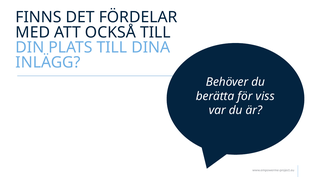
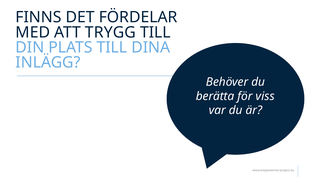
OCKSÅ: OCKSÅ -> TRYGG
